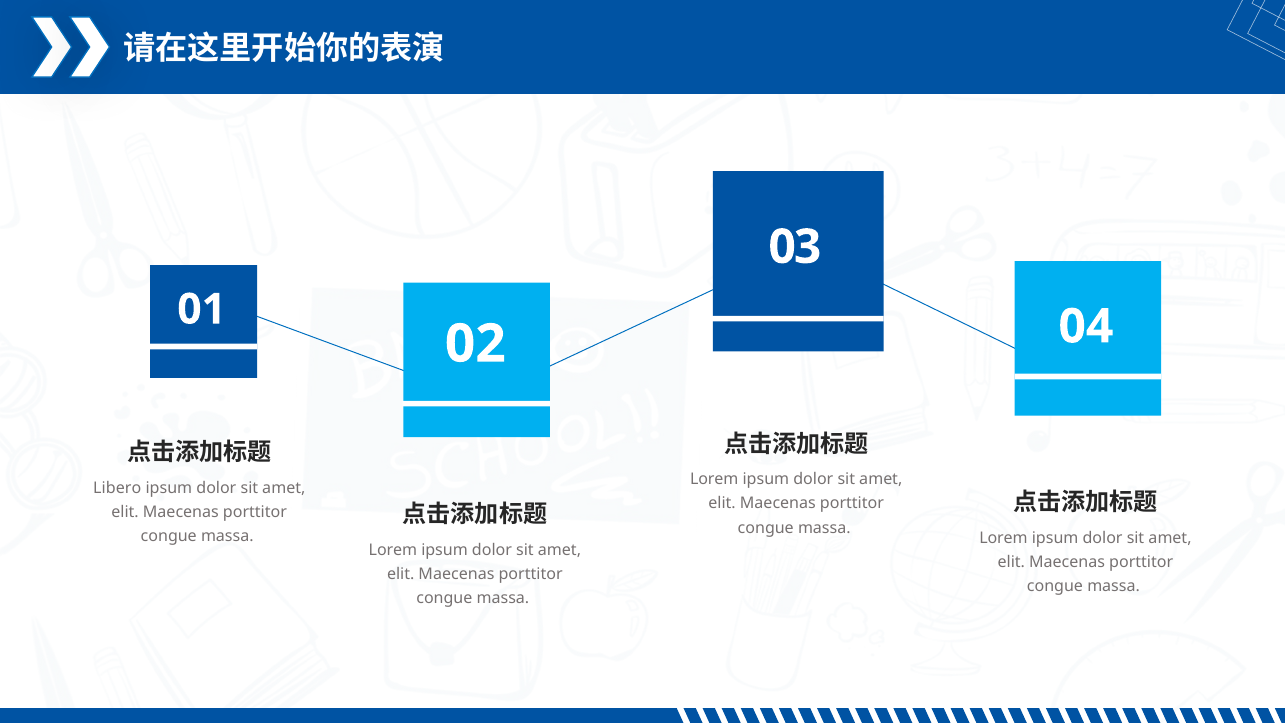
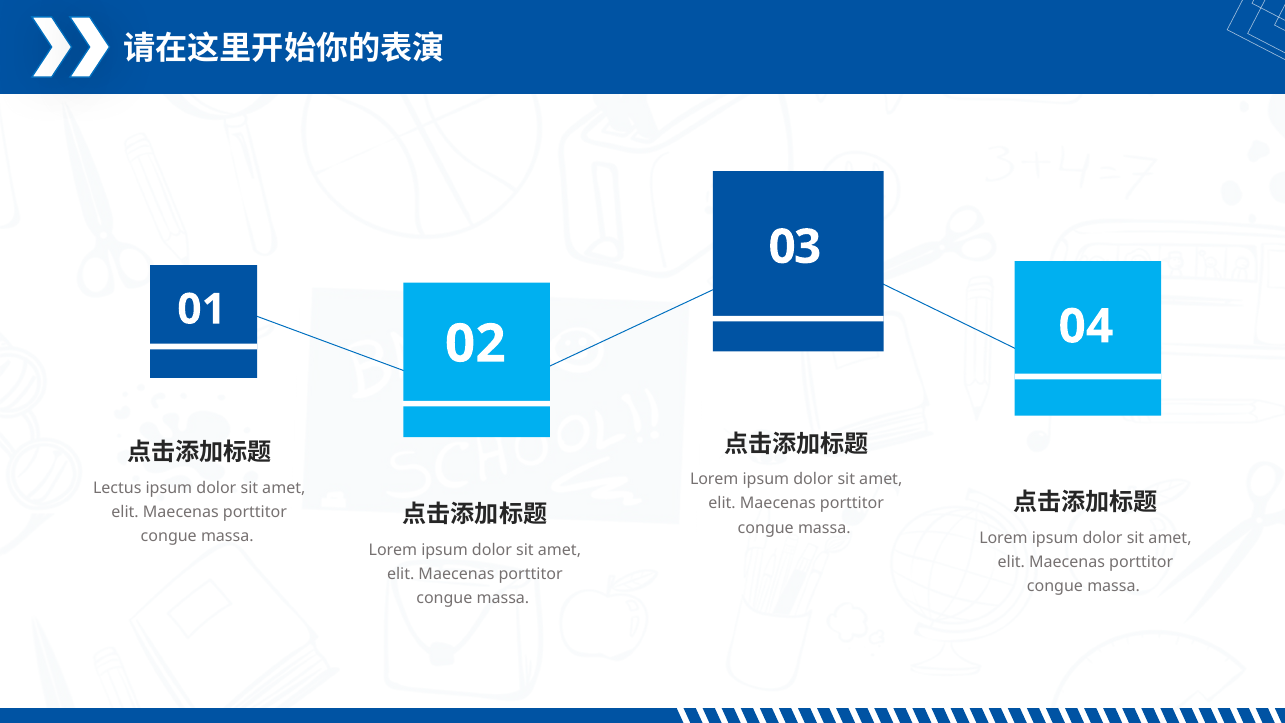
Libero: Libero -> Lectus
